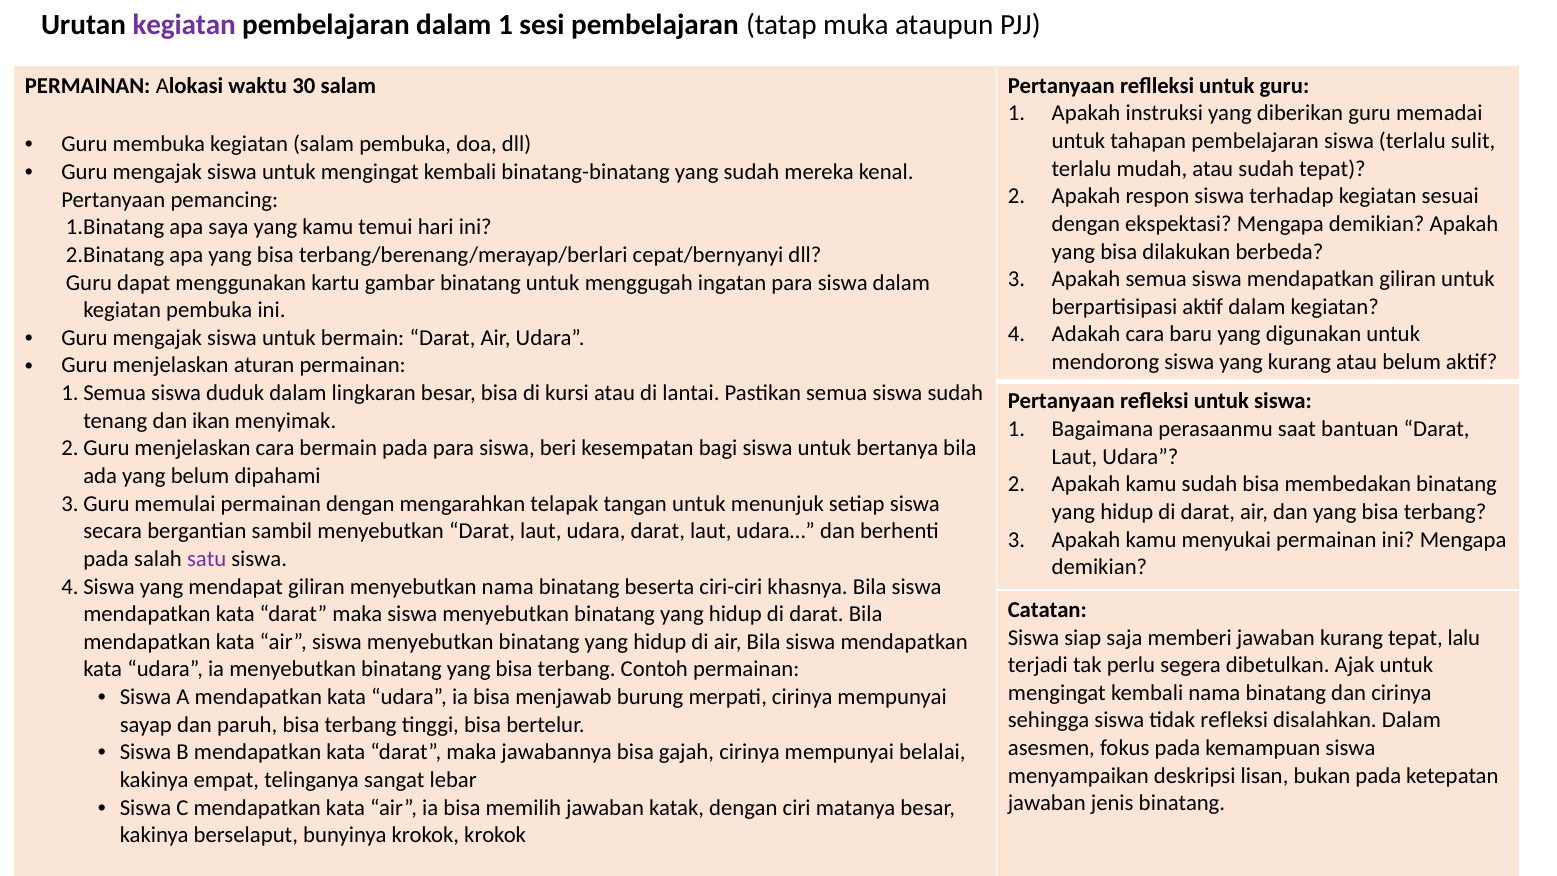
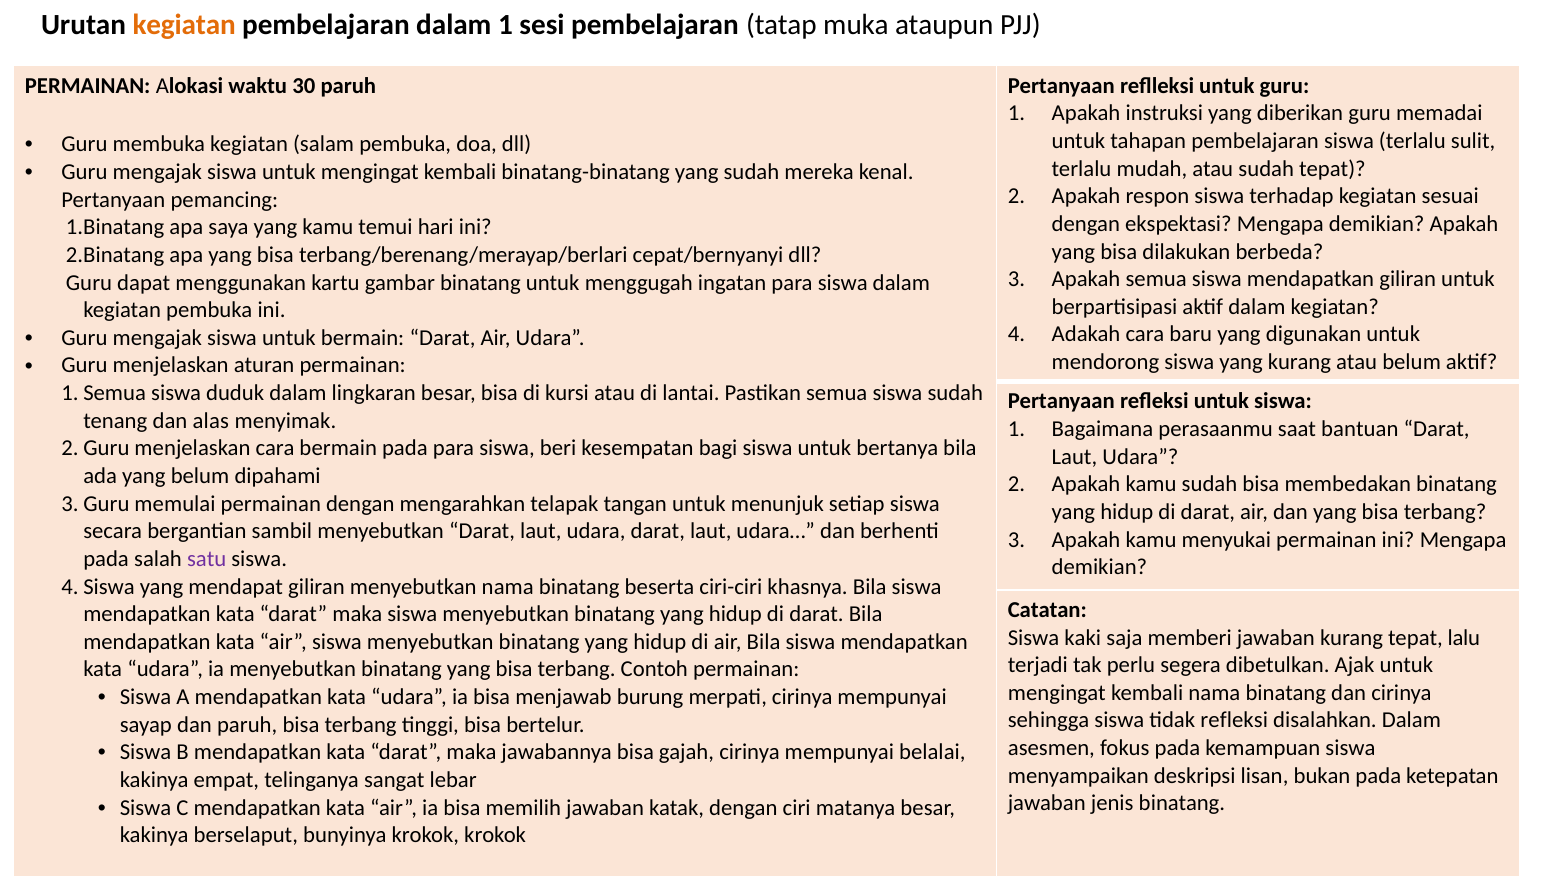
kegiatan at (184, 25) colour: purple -> orange
30 salam: salam -> paruh
ikan: ikan -> alas
siap: siap -> kaki
